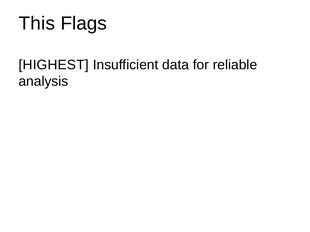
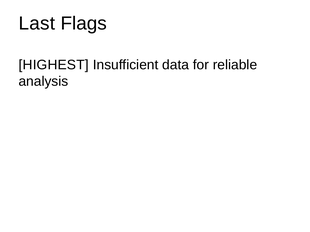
This: This -> Last
